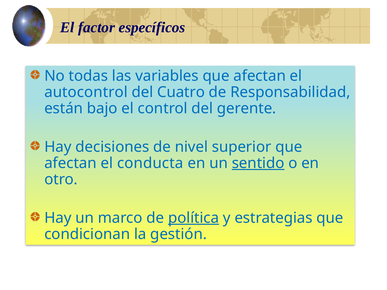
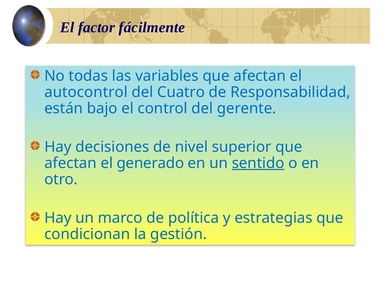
específicos: específicos -> fácilmente
conducta: conducta -> generado
política underline: present -> none
